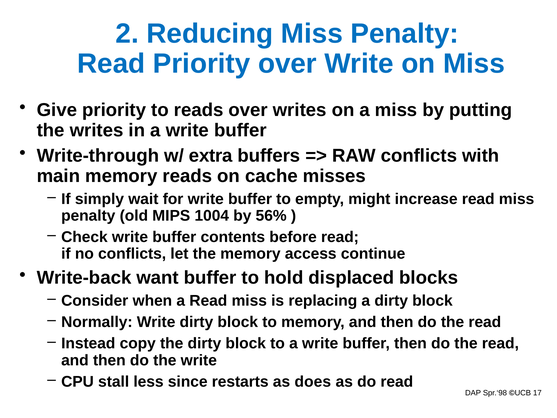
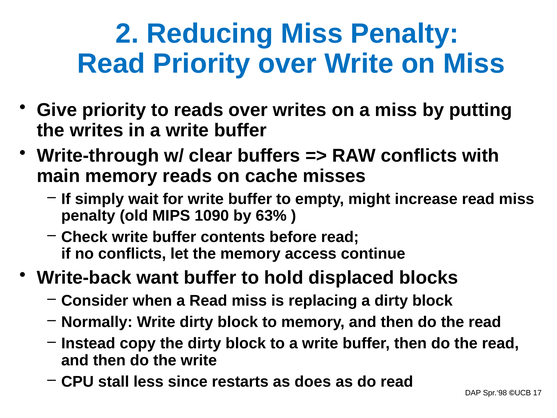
extra: extra -> clear
1004: 1004 -> 1090
56%: 56% -> 63%
